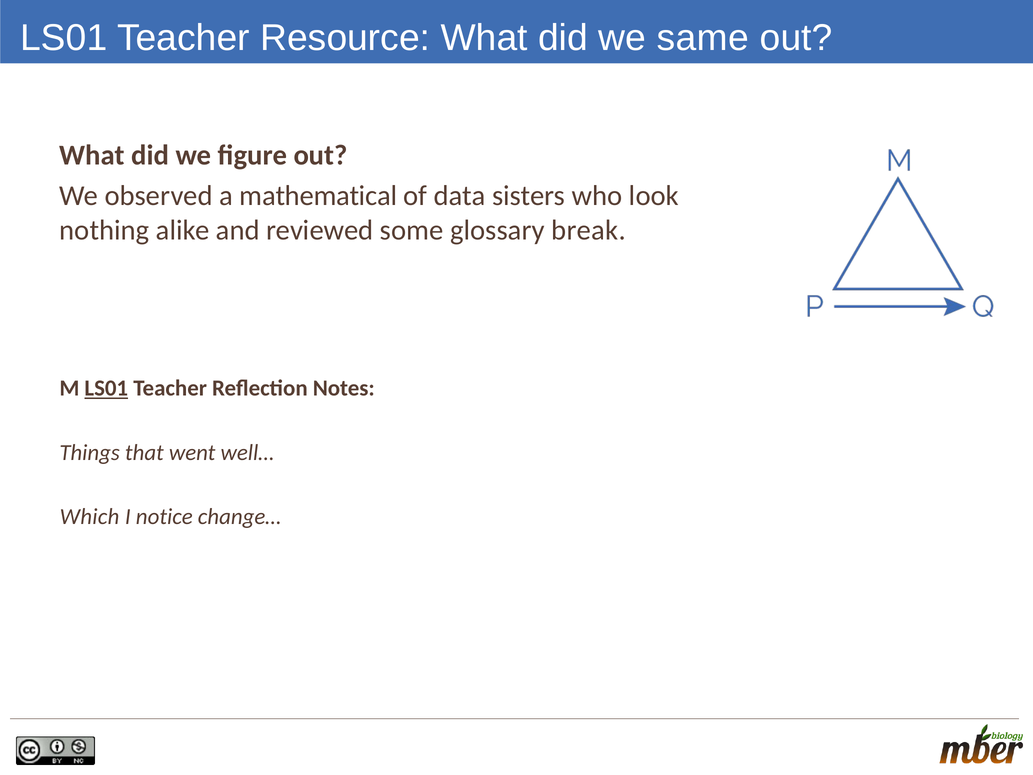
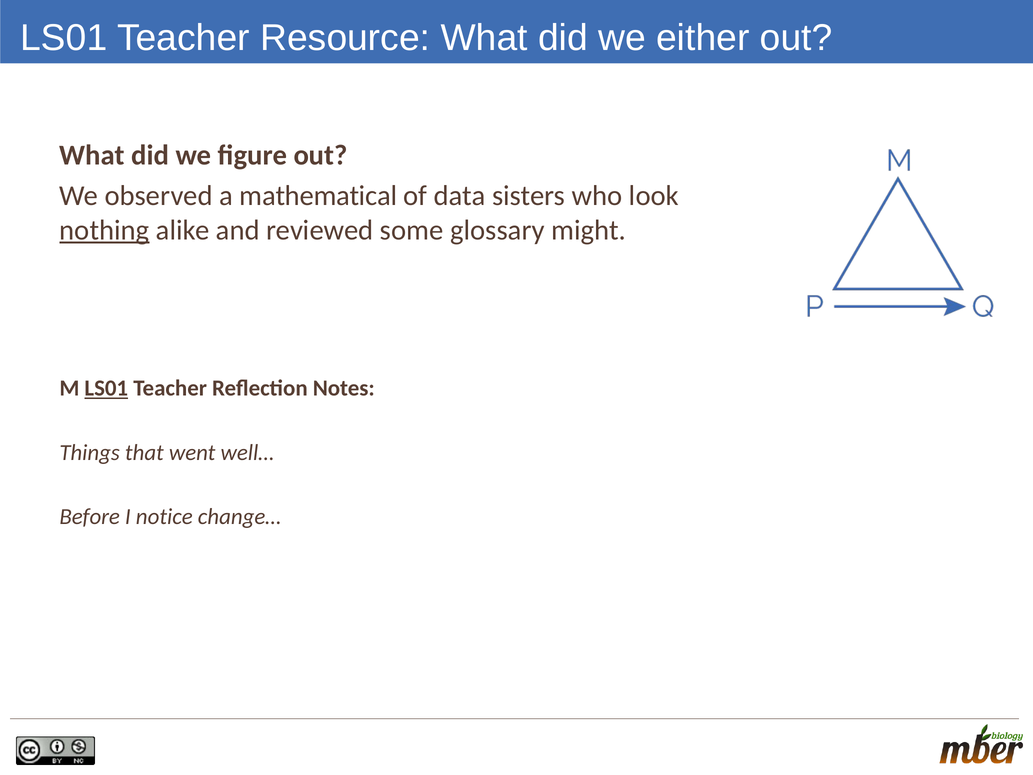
same: same -> either
nothing underline: none -> present
break: break -> might
Which: Which -> Before
